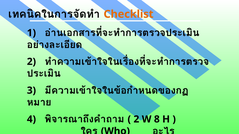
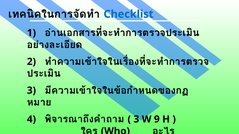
Checklist colour: orange -> blue
2 at (136, 120): 2 -> 3
8: 8 -> 9
